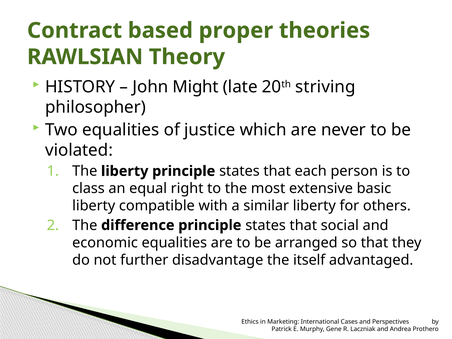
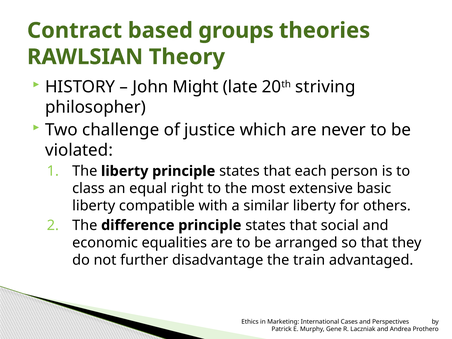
proper: proper -> groups
Two equalities: equalities -> challenge
itself: itself -> train
